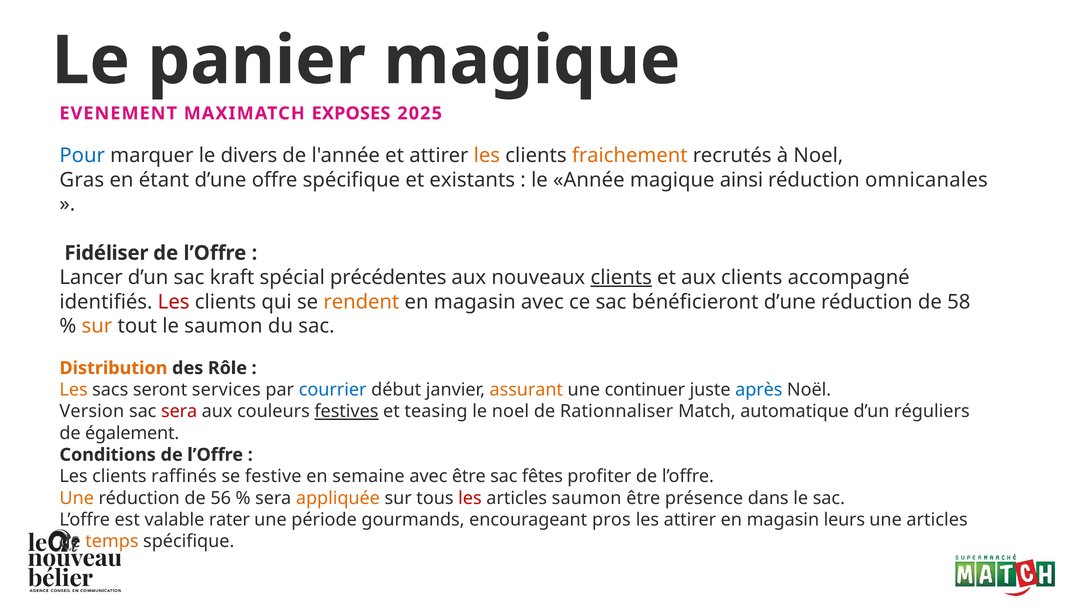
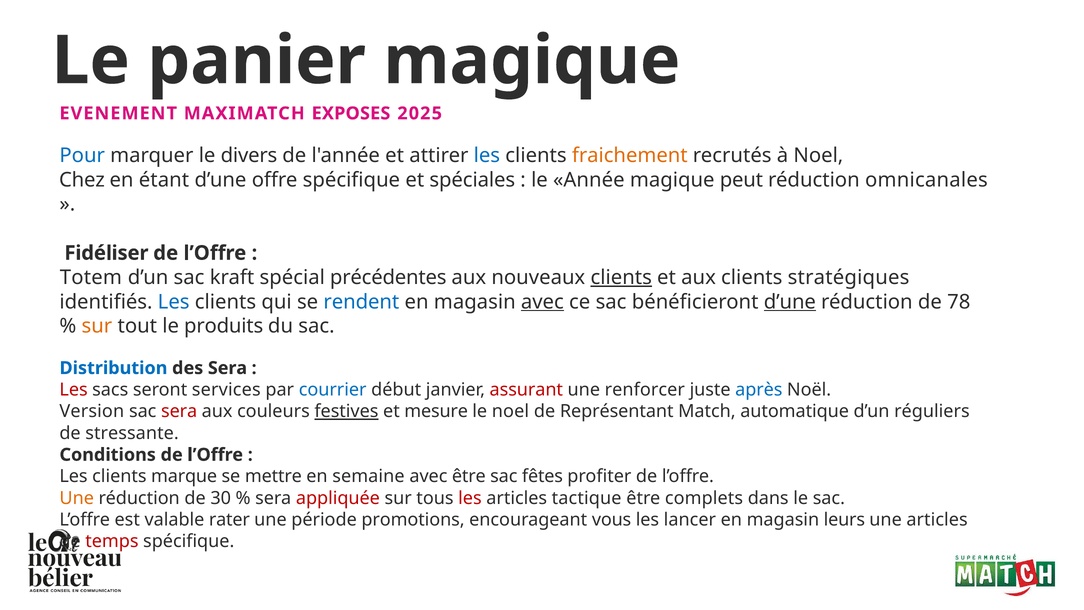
les at (487, 155) colour: orange -> blue
Gras: Gras -> Chez
existants: existants -> spéciales
ainsi: ainsi -> peut
Lancer: Lancer -> Totem
accompagné: accompagné -> stratégiques
Les at (174, 302) colour: red -> blue
rendent colour: orange -> blue
avec at (542, 302) underline: none -> present
d’une at (790, 302) underline: none -> present
58: 58 -> 78
le saumon: saumon -> produits
Distribution colour: orange -> blue
des Rôle: Rôle -> Sera
Les at (74, 390) colour: orange -> red
assurant colour: orange -> red
continuer: continuer -> renforcer
teasing: teasing -> mesure
Rationnaliser: Rationnaliser -> Représentant
également: également -> stressante
raffinés: raffinés -> marque
festive: festive -> mettre
56: 56 -> 30
appliquée colour: orange -> red
articles saumon: saumon -> tactique
présence: présence -> complets
gourmands: gourmands -> promotions
pros: pros -> vous
les attirer: attirer -> lancer
temps colour: orange -> red
